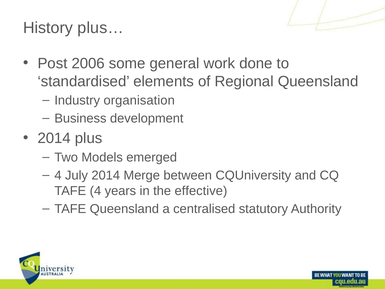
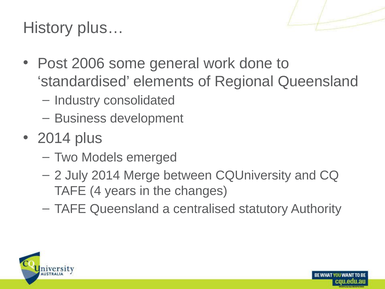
organisation: organisation -> consolidated
4 at (58, 175): 4 -> 2
effective: effective -> changes
